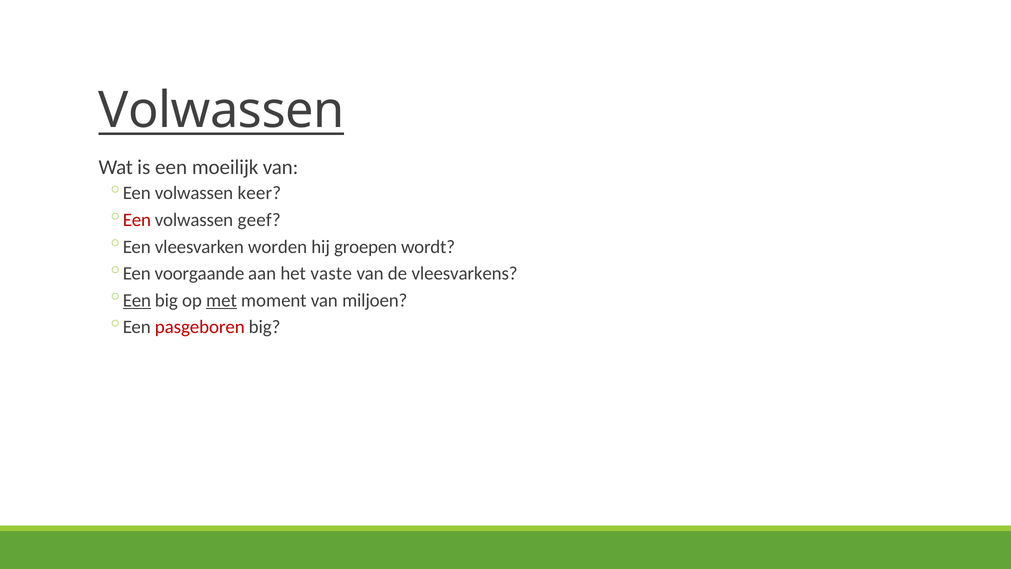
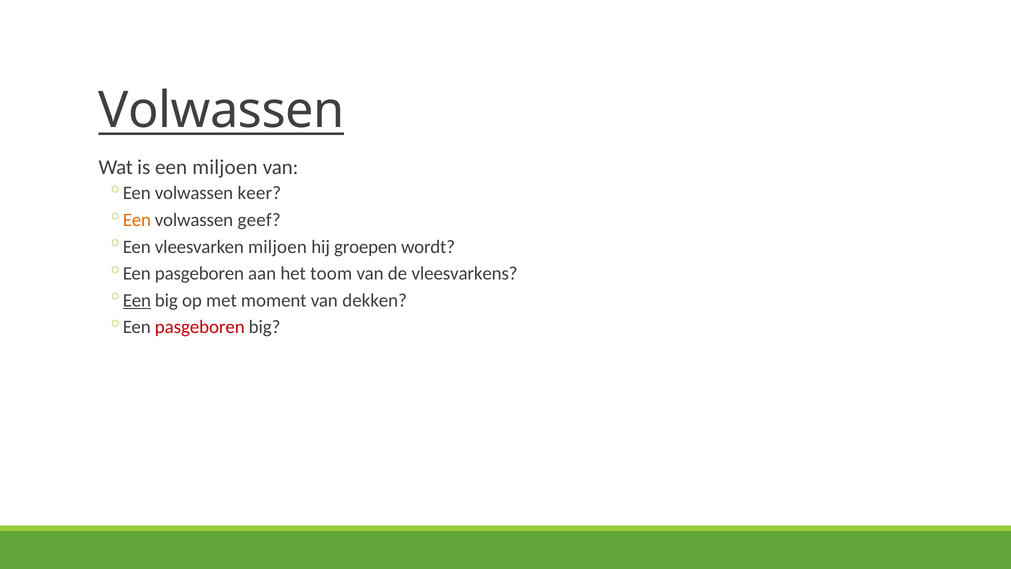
een moeilijk: moeilijk -> miljoen
Een at (137, 220) colour: red -> orange
vleesvarken worden: worden -> miljoen
voorgaande at (199, 273): voorgaande -> pasgeboren
vaste: vaste -> toom
met underline: present -> none
miljoen: miljoen -> dekken
